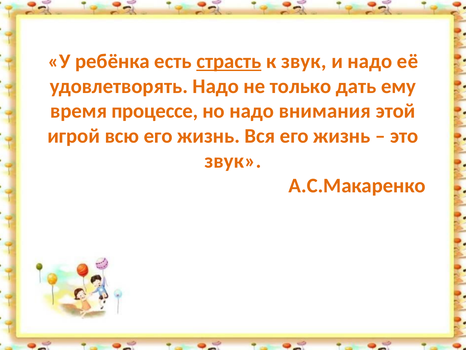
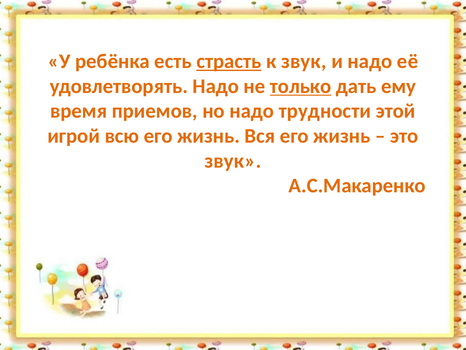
только underline: none -> present
процессе: процессе -> приемов
внимания: внимания -> трудности
